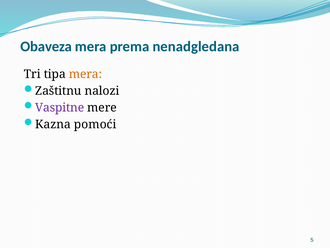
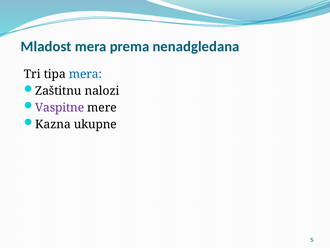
Obaveza: Obaveza -> Mladost
mera at (85, 74) colour: orange -> blue
pomoći: pomoći -> ukupne
